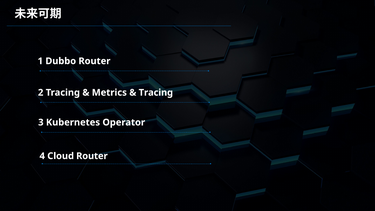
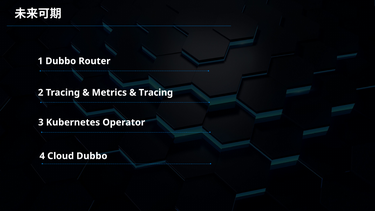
Cloud Router: Router -> Dubbo
